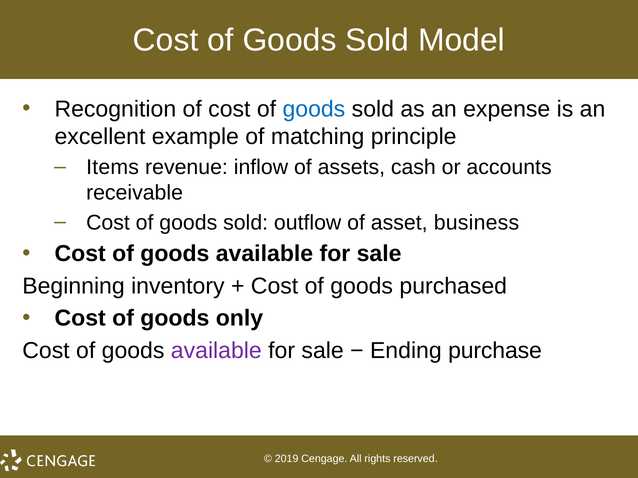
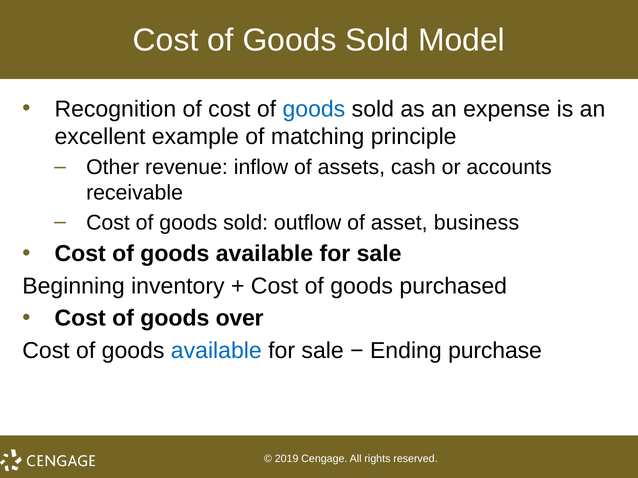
Items: Items -> Other
only: only -> over
available at (216, 351) colour: purple -> blue
